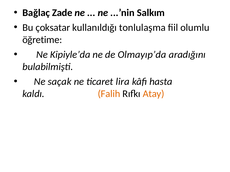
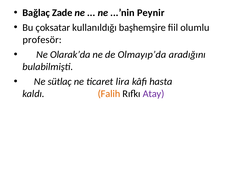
Salkım: Salkım -> Peynir
tonlulaşma: tonlulaşma -> başhemşire
öğretime: öğretime -> profesör
Kipiyle’da: Kipiyle’da -> Olarak’da
saçak: saçak -> sütlaç
Atay colour: orange -> purple
